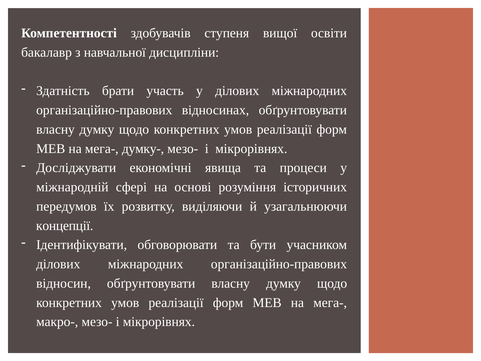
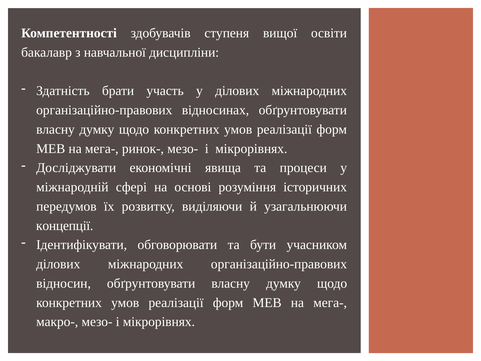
думку-: думку- -> ринок-
